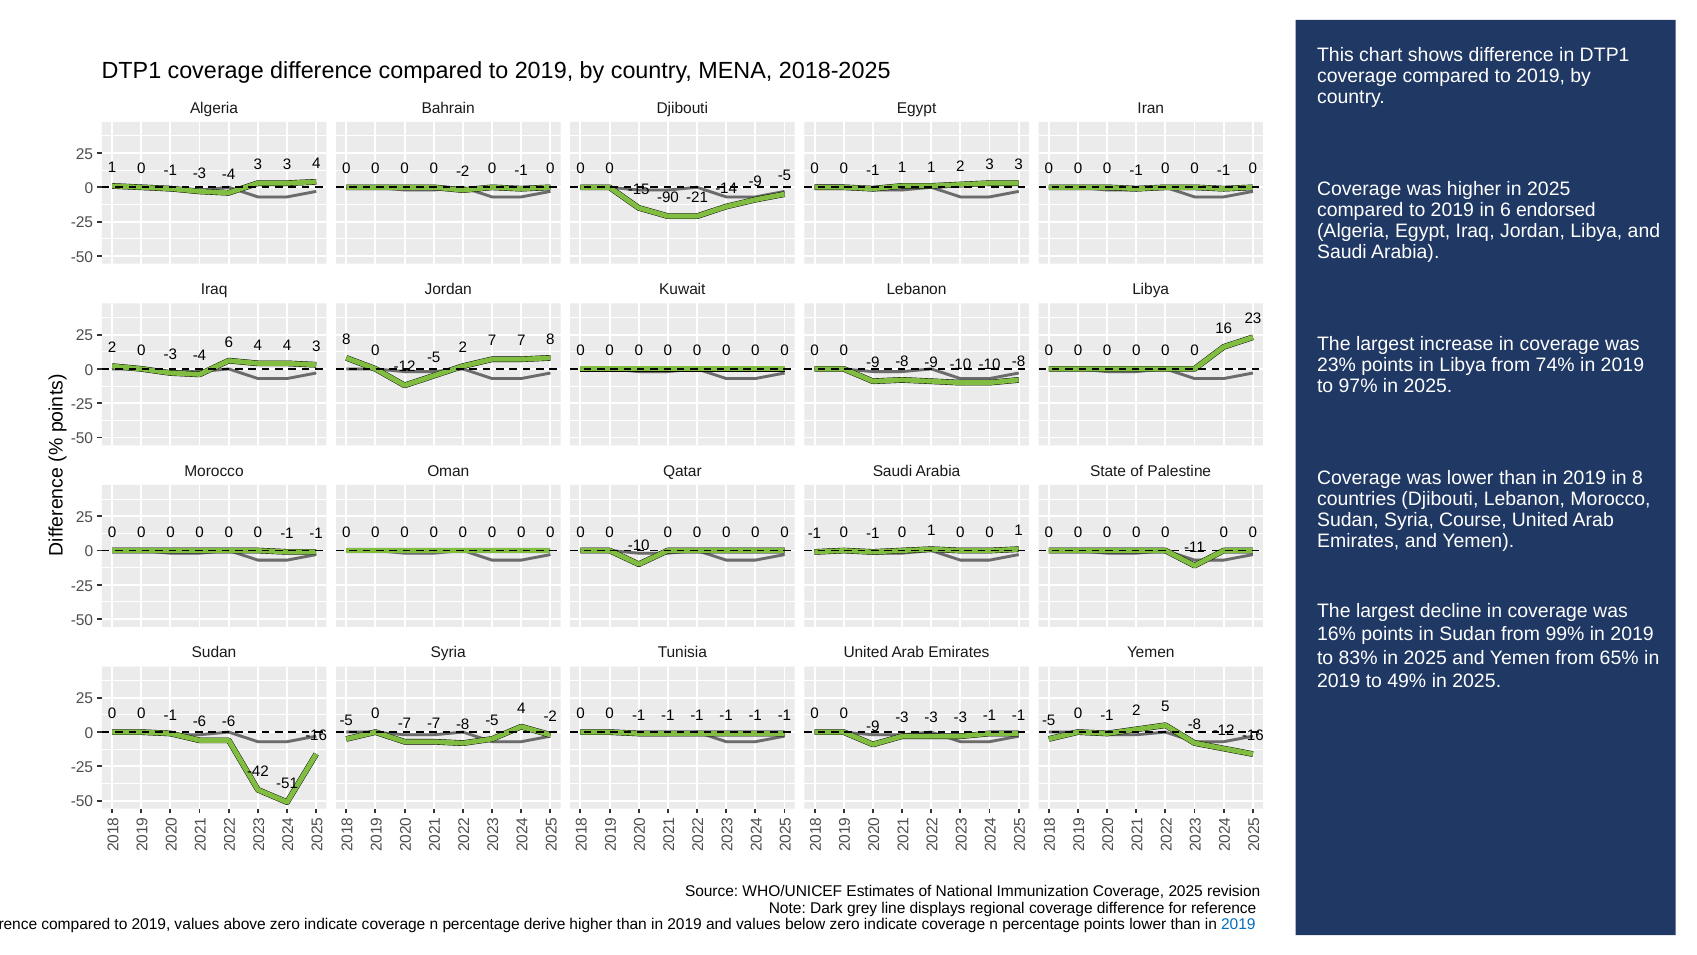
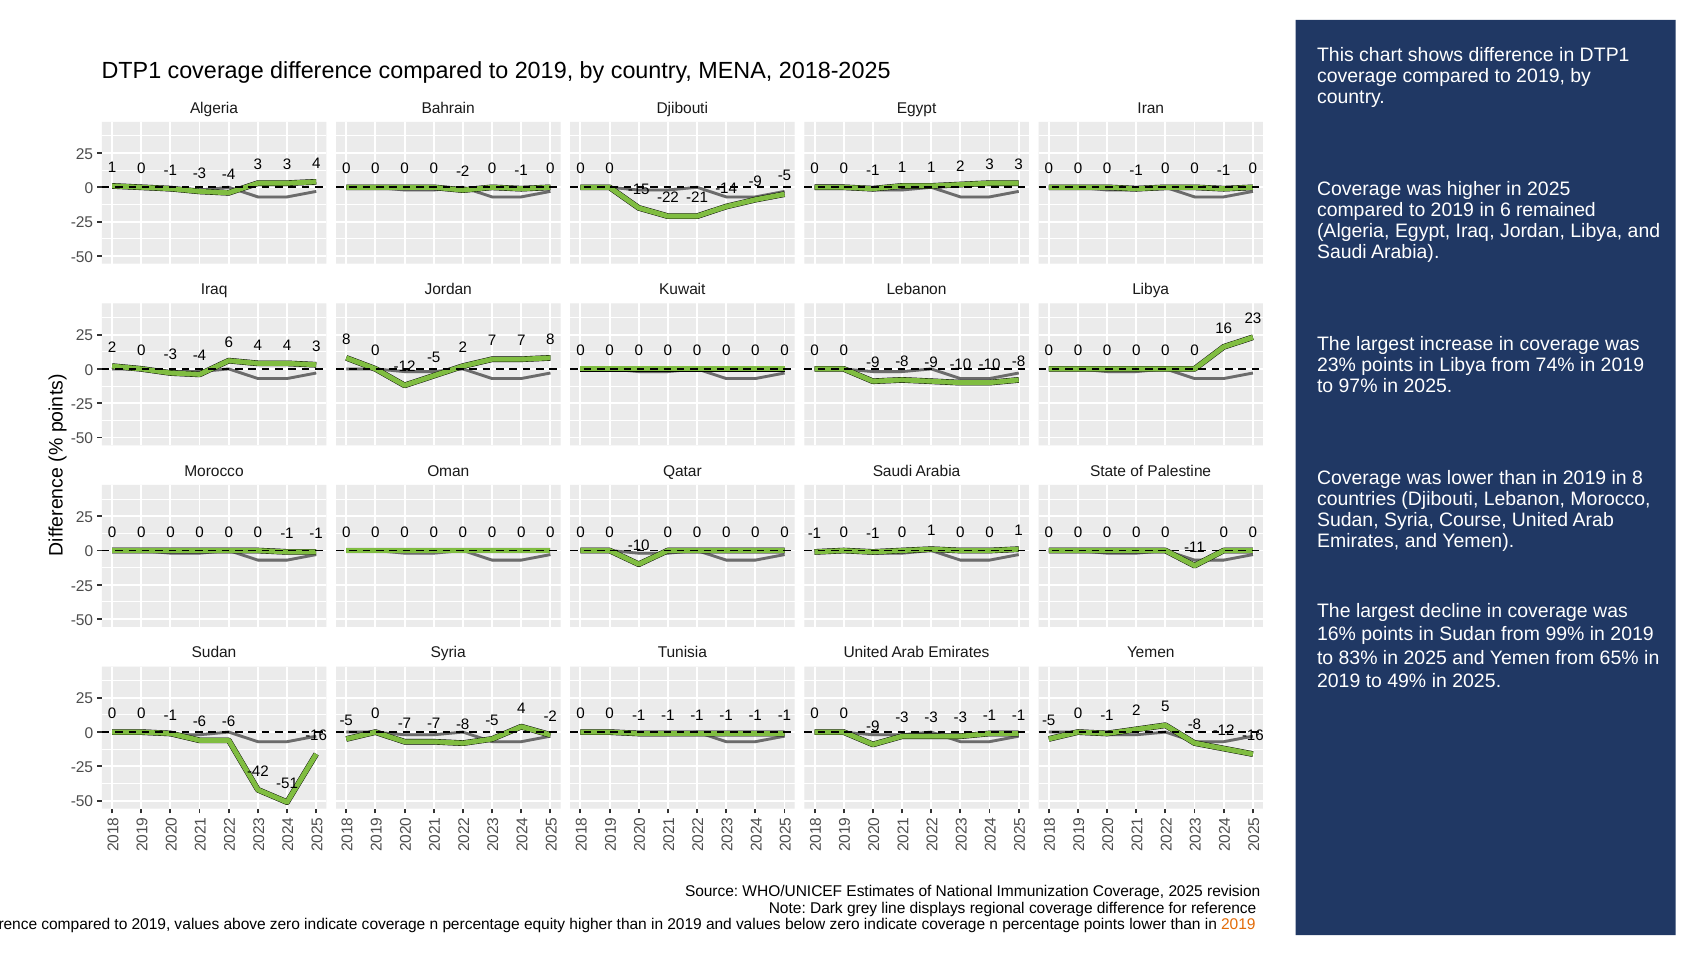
-90: -90 -> -22
endorsed: endorsed -> remained
derive: derive -> equity
2019 at (1238, 924) colour: blue -> orange
